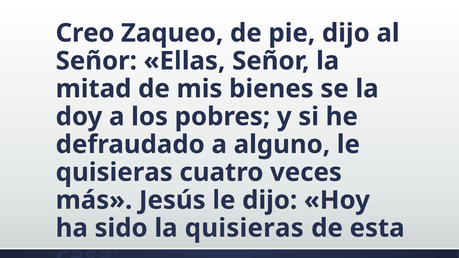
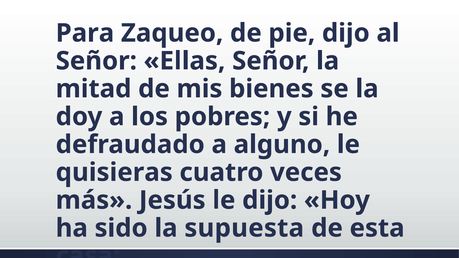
Creo: Creo -> Para
la quisieras: quisieras -> supuesta
